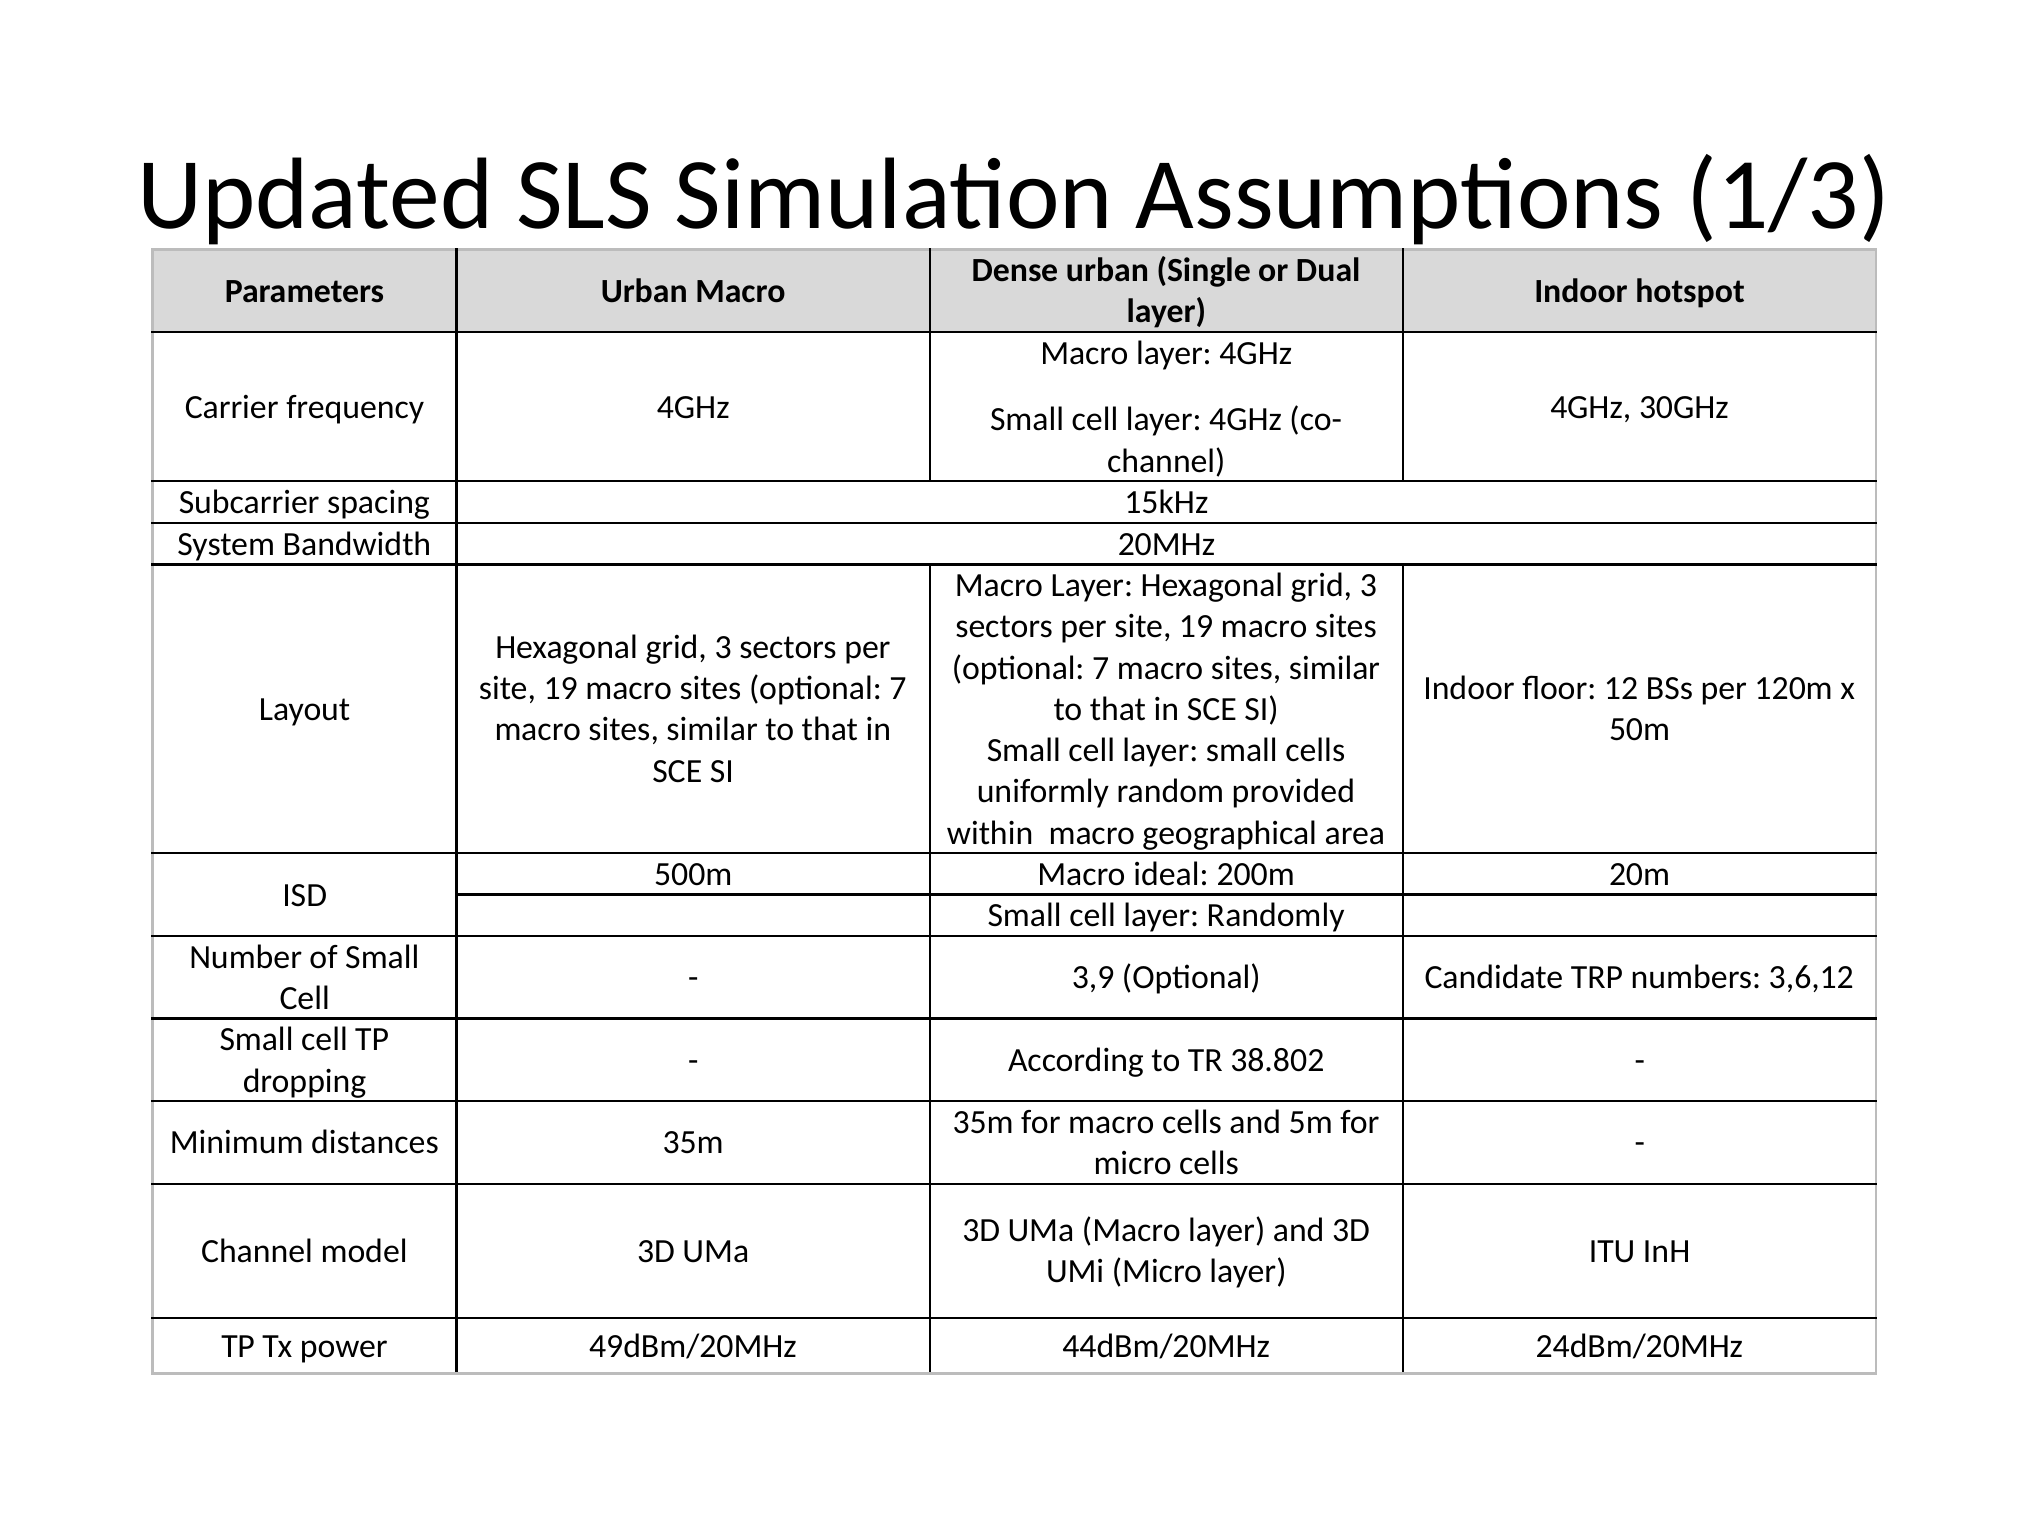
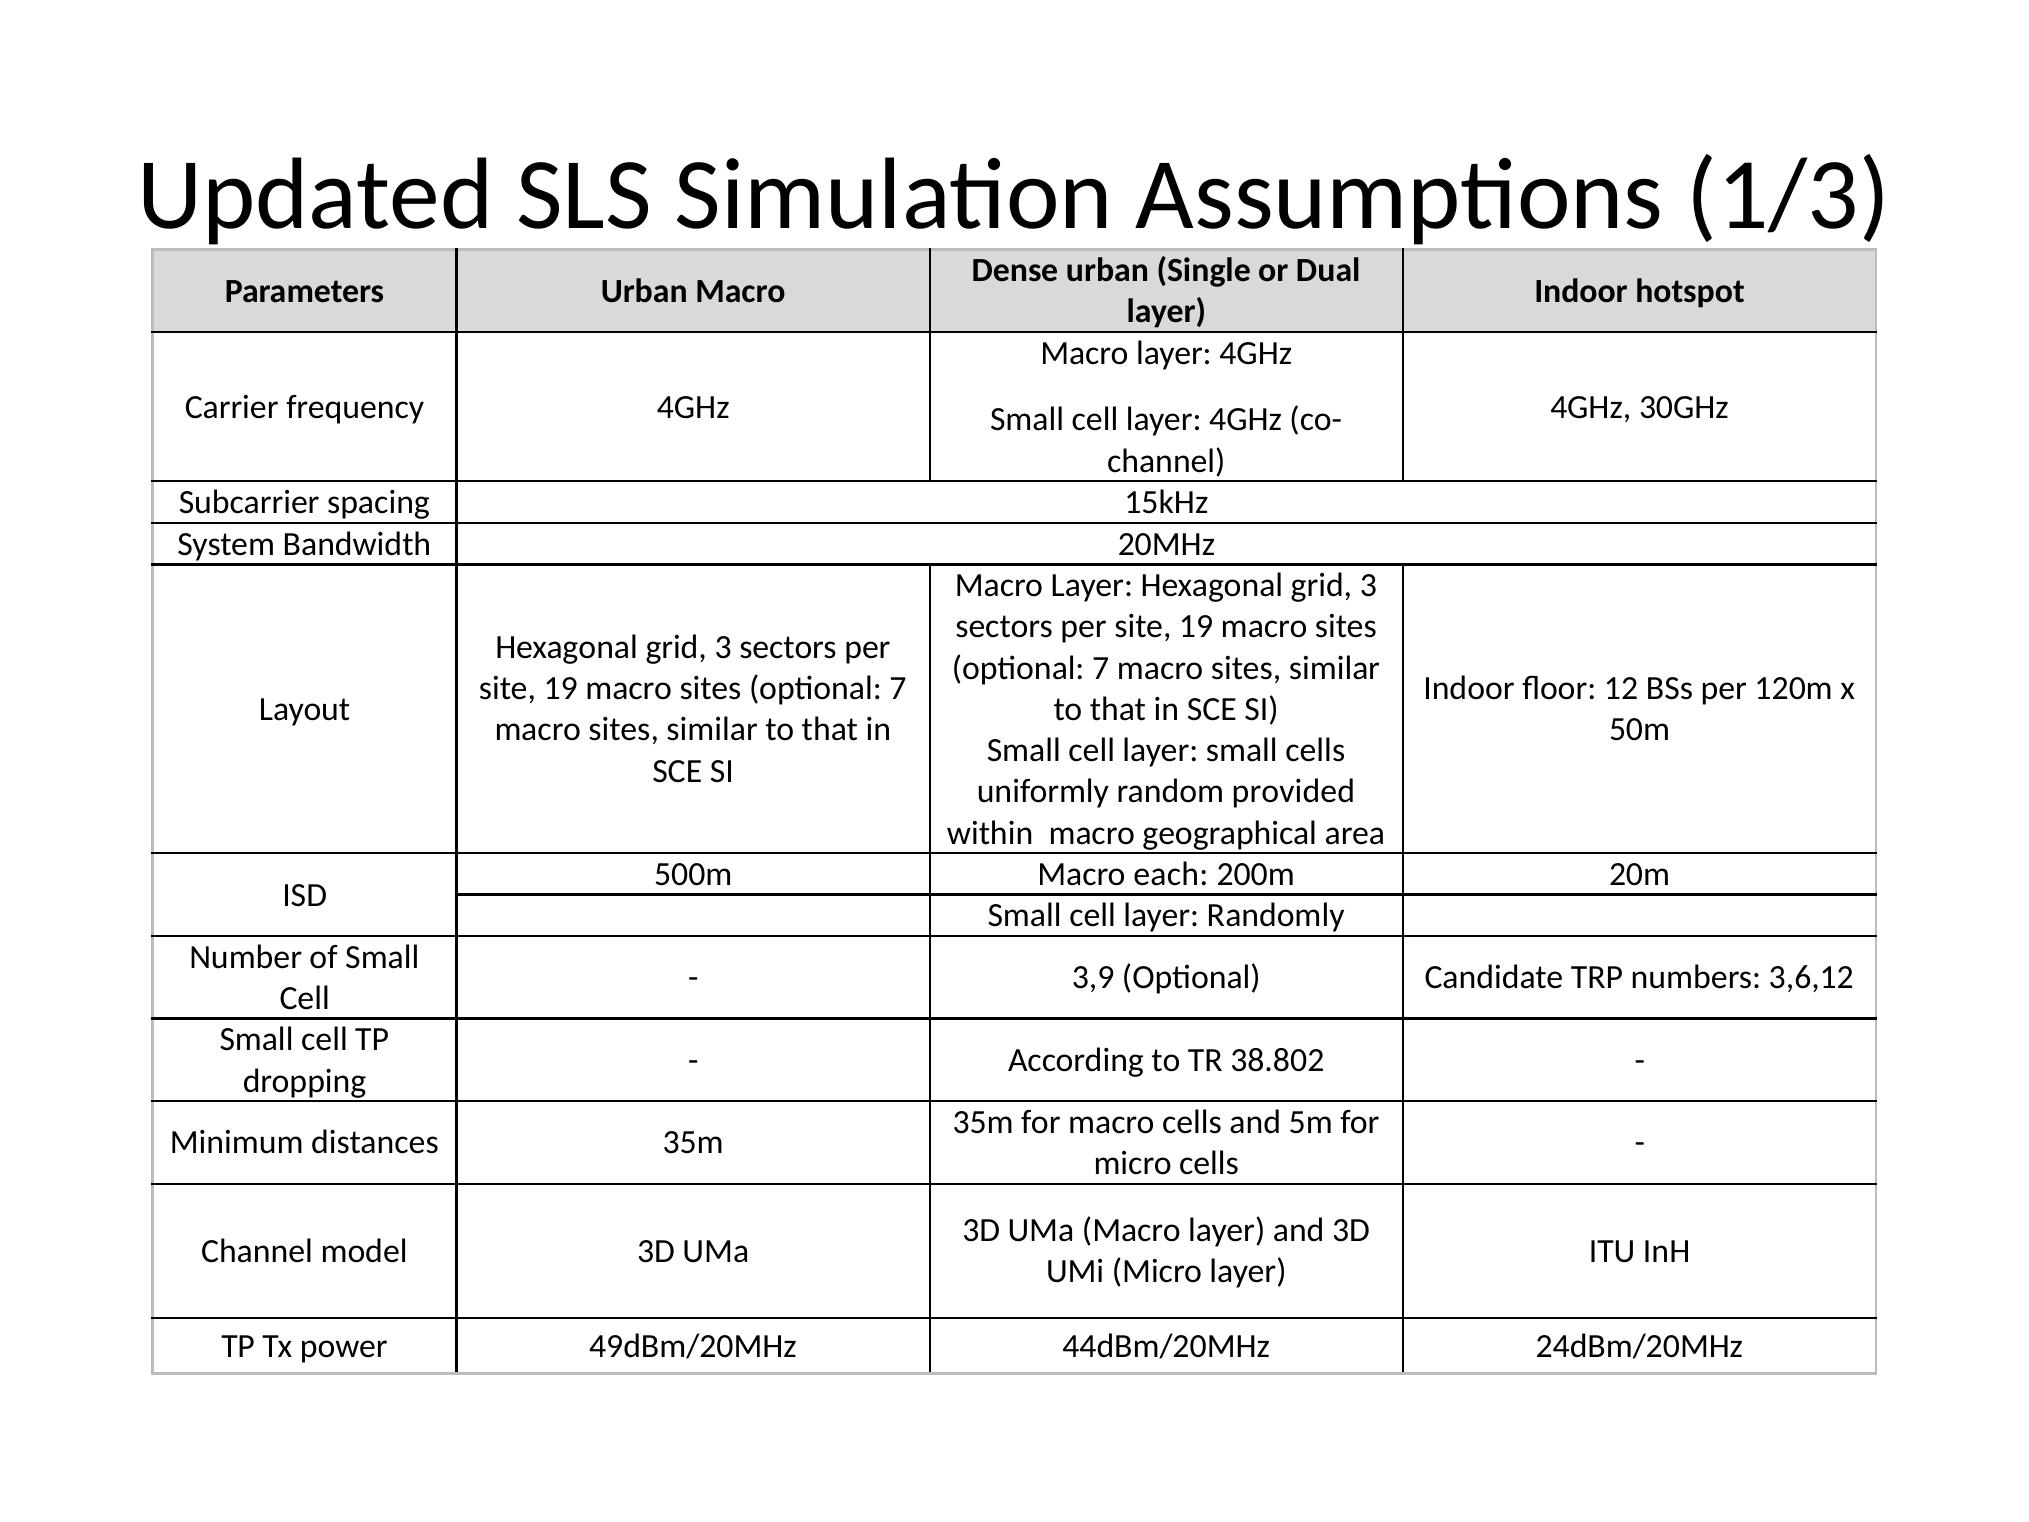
ideal: ideal -> each
